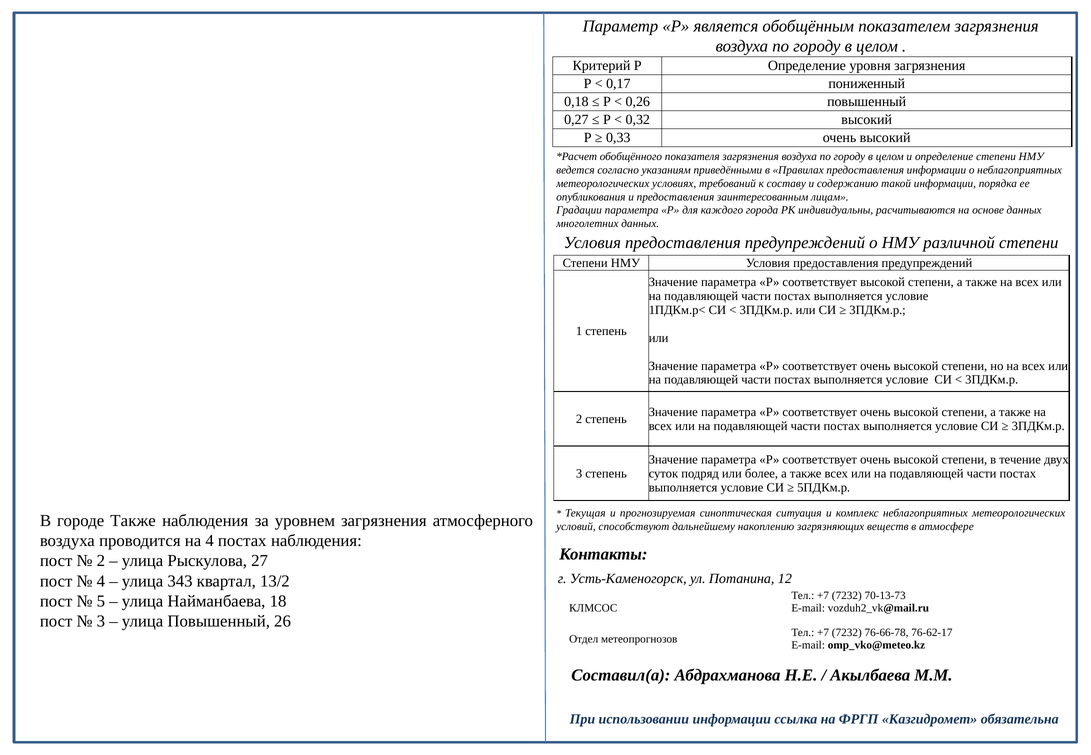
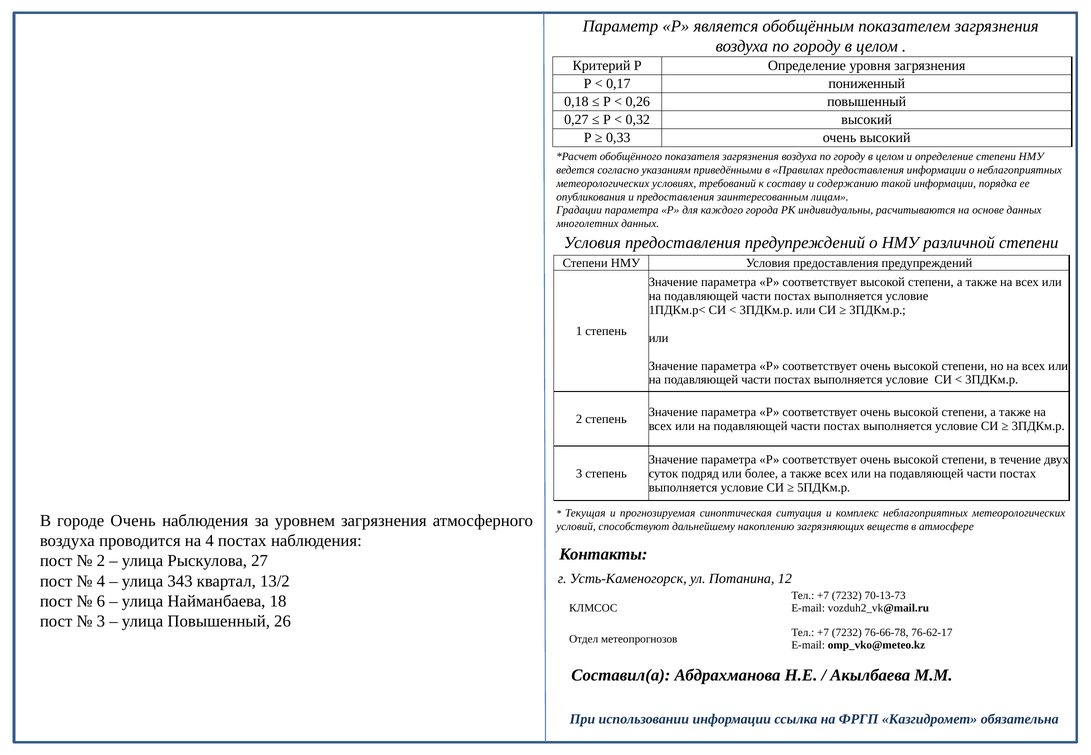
городе Также: Также -> Очень
5: 5 -> 6
